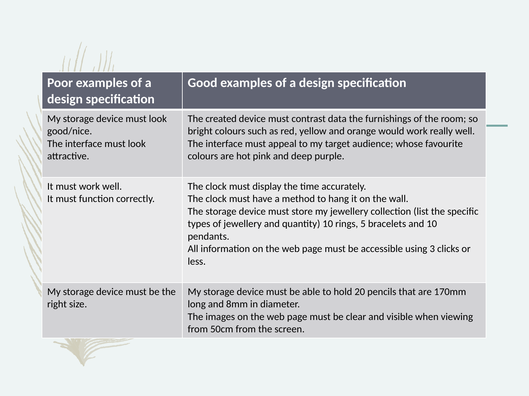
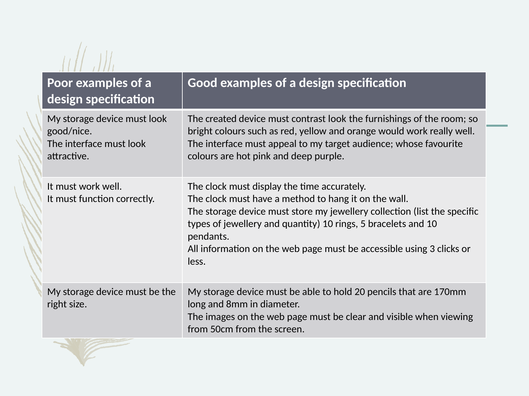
contrast data: data -> look
